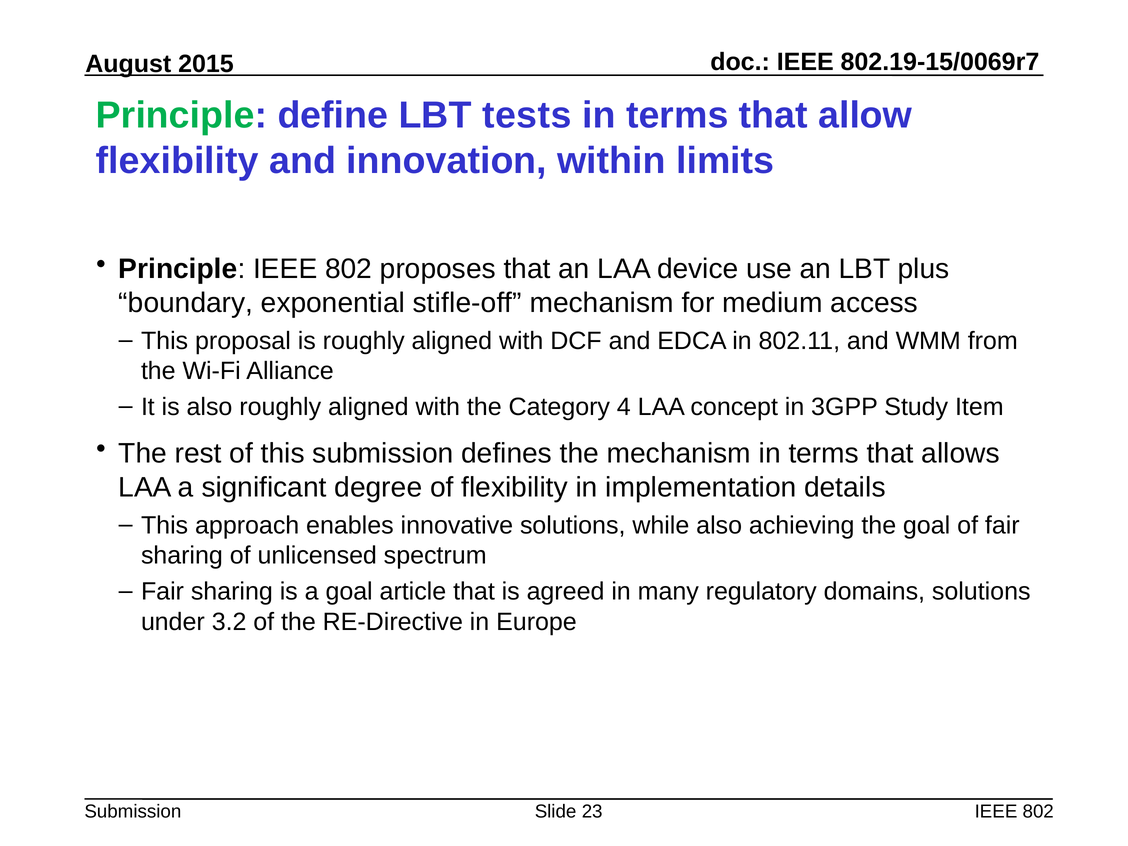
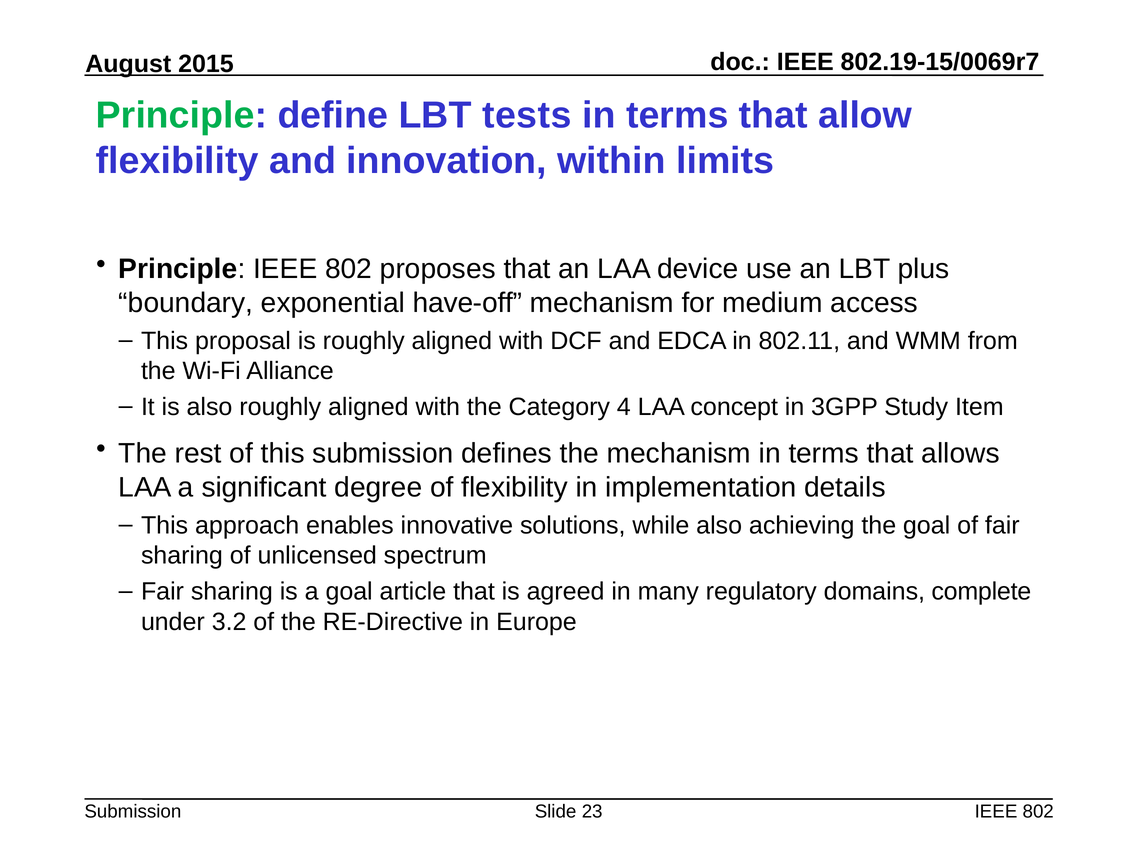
stifle-off: stifle-off -> have-off
domains solutions: solutions -> complete
